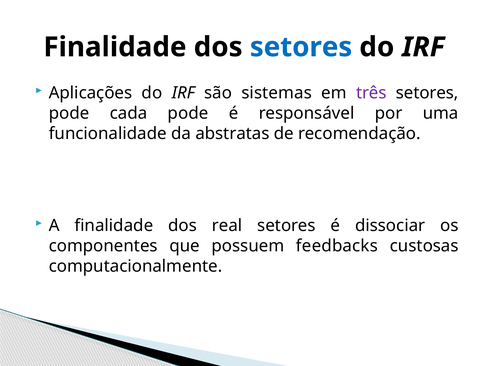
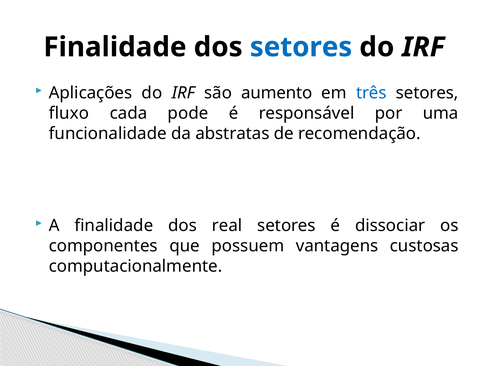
sistemas: sistemas -> aumento
três colour: purple -> blue
pode at (69, 113): pode -> fluxo
feedbacks: feedbacks -> vantagens
